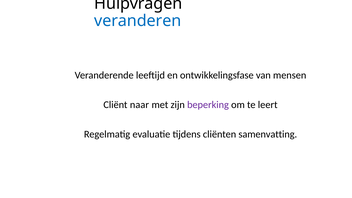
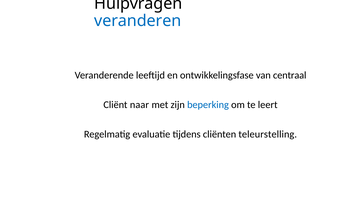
mensen: mensen -> centraal
beperking colour: purple -> blue
samenvatting: samenvatting -> teleurstelling
